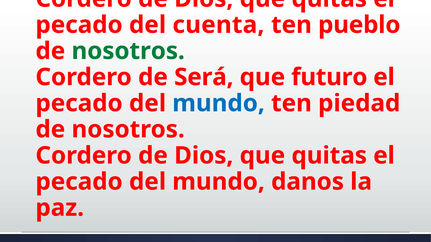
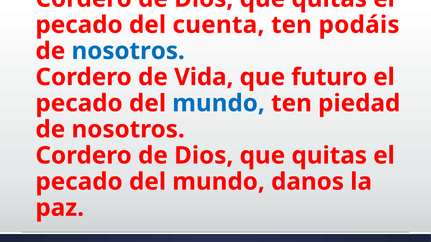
pueblo: pueblo -> podáis
nosotros at (128, 51) colour: green -> blue
Será: Será -> Vida
